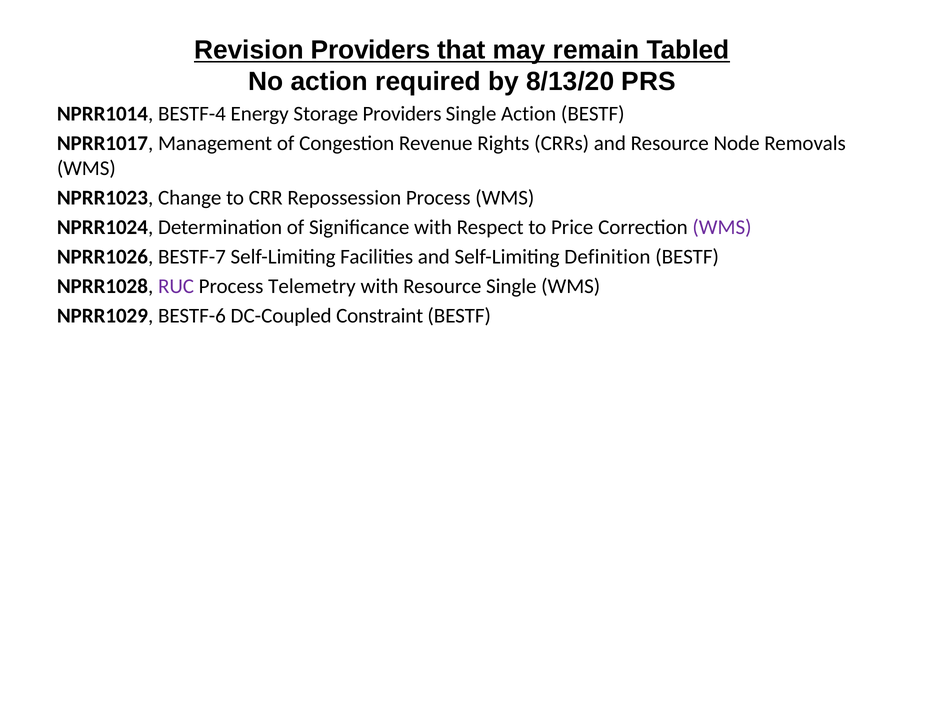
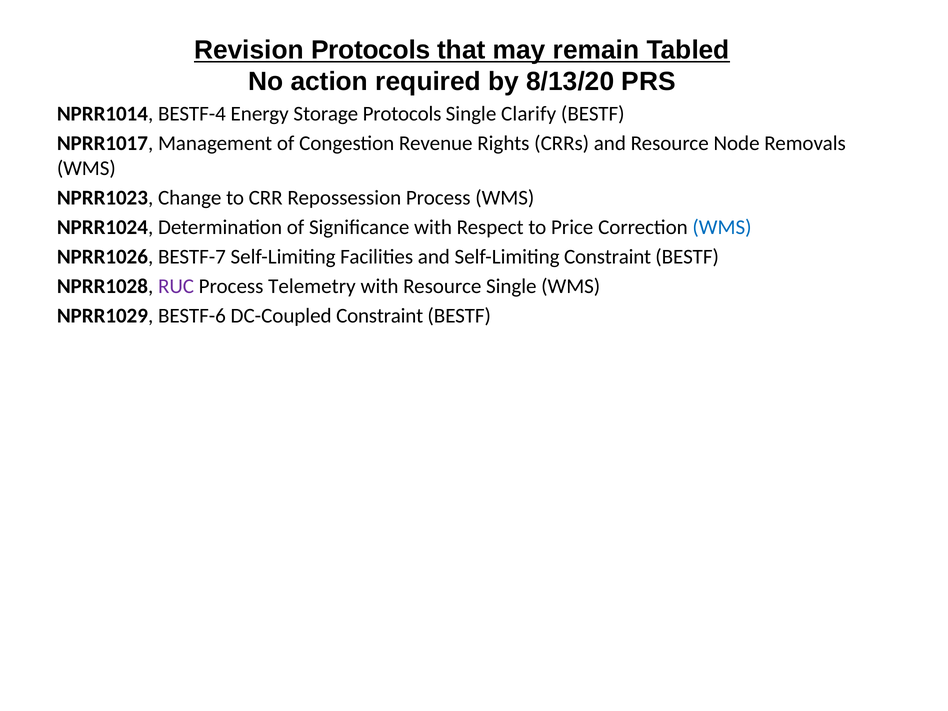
Revision Providers: Providers -> Protocols
Storage Providers: Providers -> Protocols
Single Action: Action -> Clarify
WMS at (722, 227) colour: purple -> blue
Self-Limiting Definition: Definition -> Constraint
